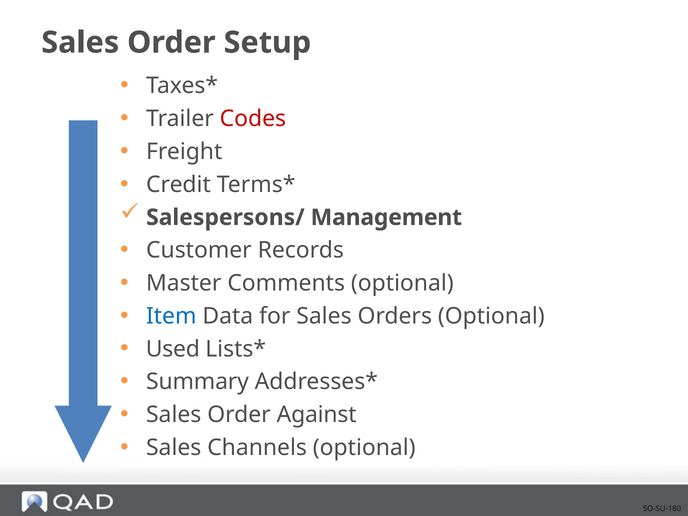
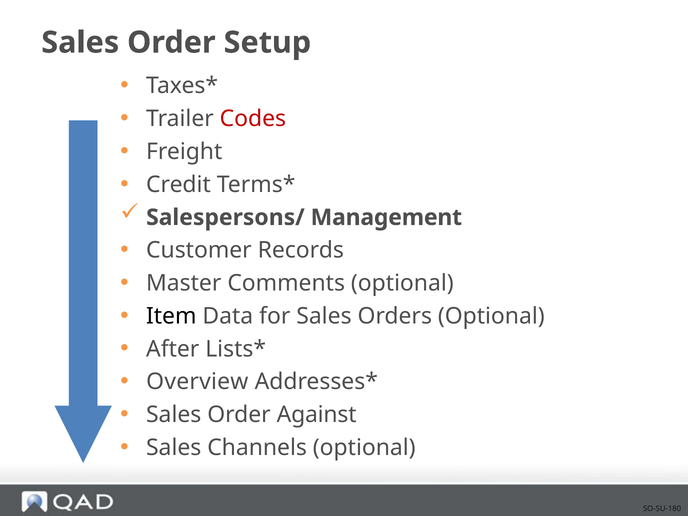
Item colour: blue -> black
Used: Used -> After
Summary: Summary -> Overview
